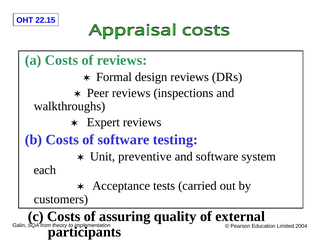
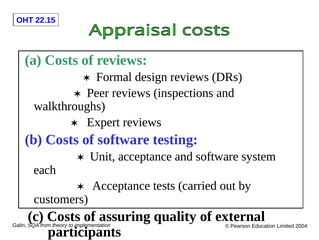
Unit preventive: preventive -> acceptance
